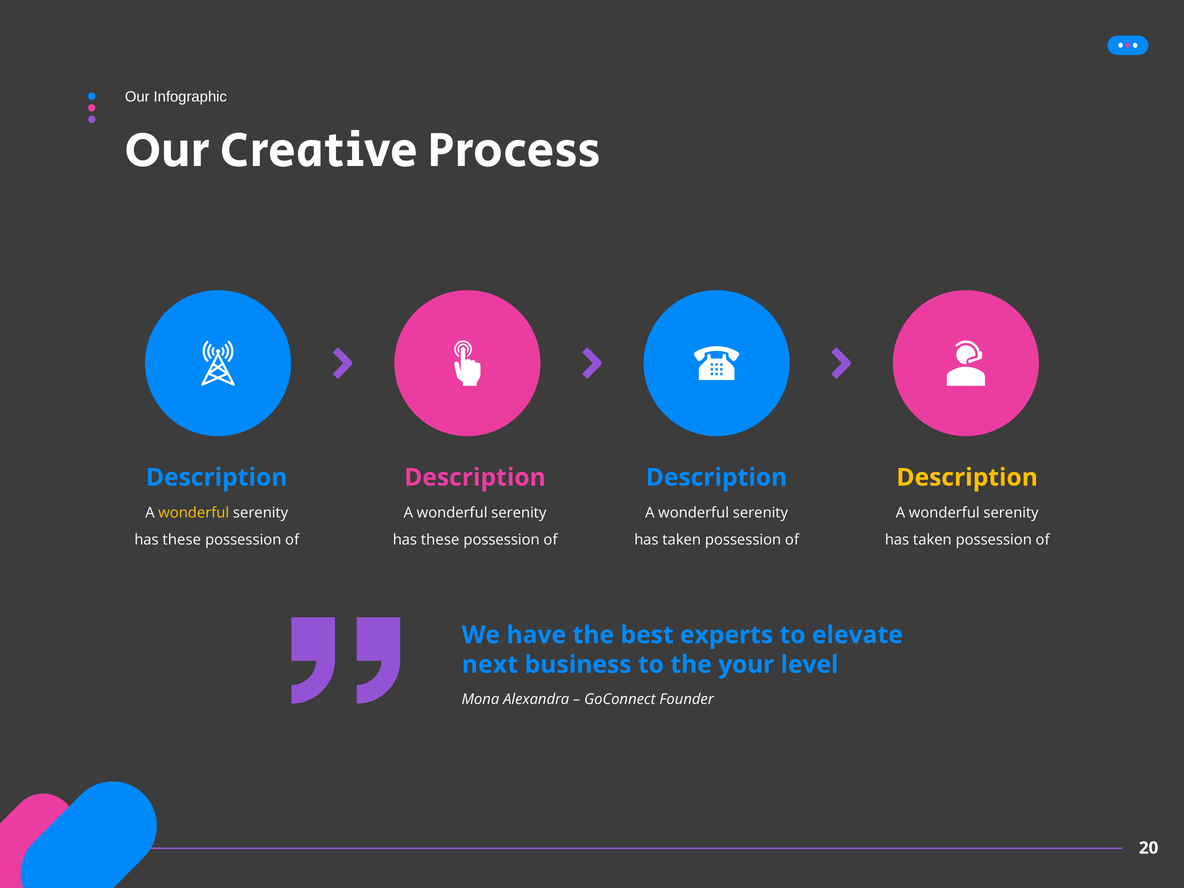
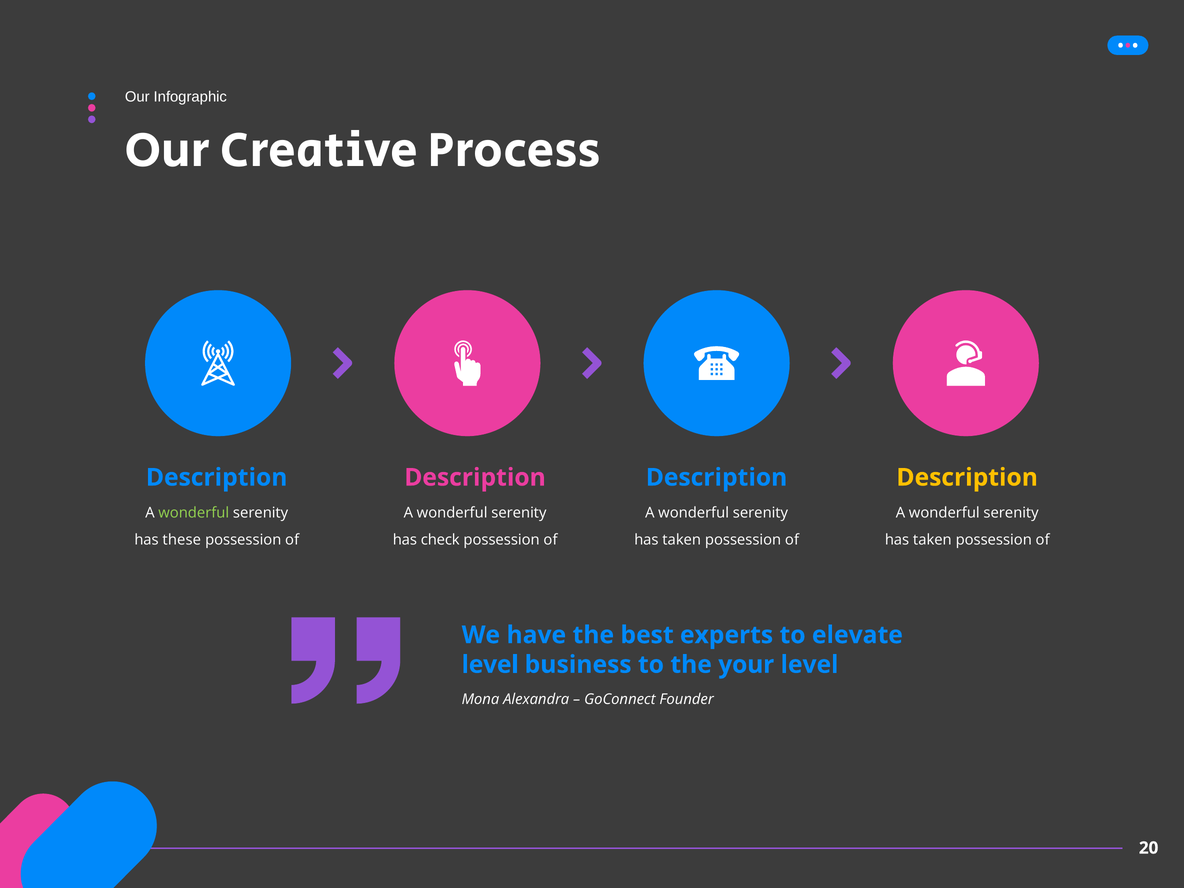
wonderful at (194, 513) colour: yellow -> light green
these at (440, 540): these -> check
next at (490, 665): next -> level
